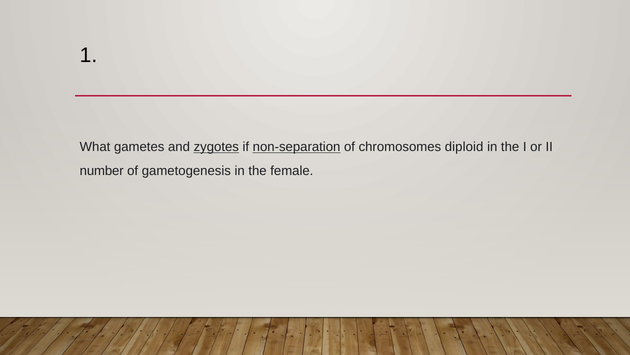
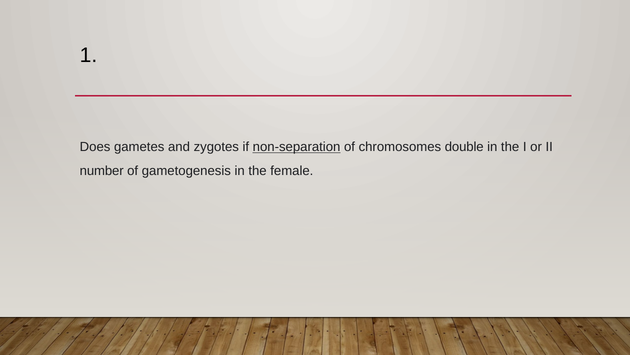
What: What -> Does
zygotes underline: present -> none
diploid: diploid -> double
